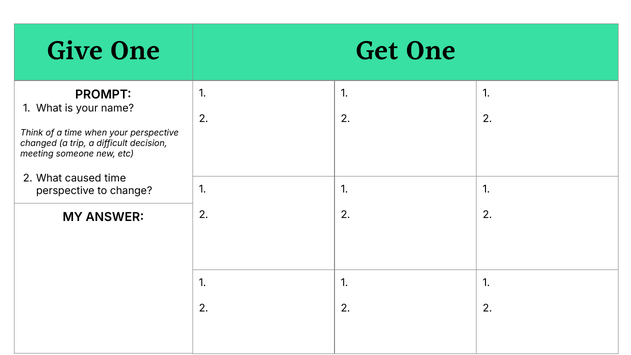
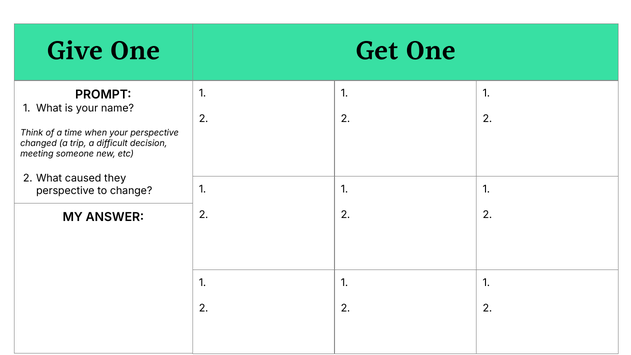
caused time: time -> they
